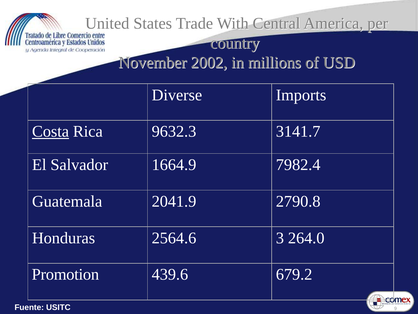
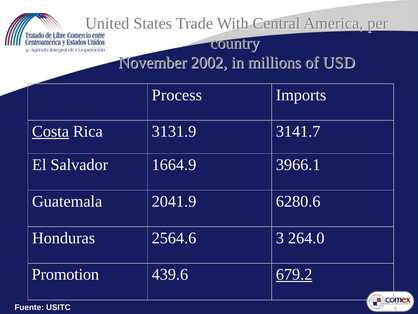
Diverse: Diverse -> Process
9632.3: 9632.3 -> 3131.9
7982.4: 7982.4 -> 3966.1
2790.8: 2790.8 -> 6280.6
679.2 underline: none -> present
